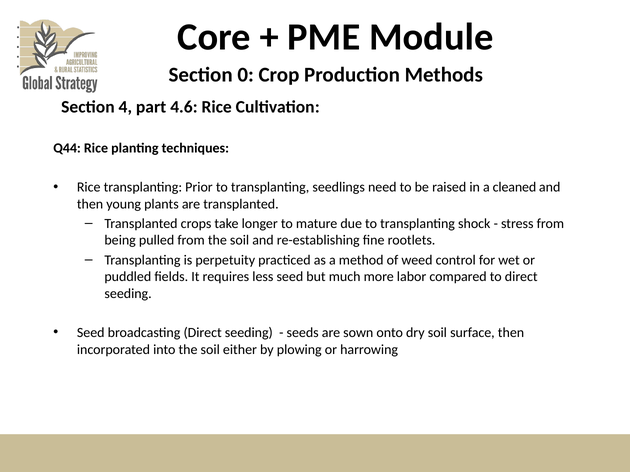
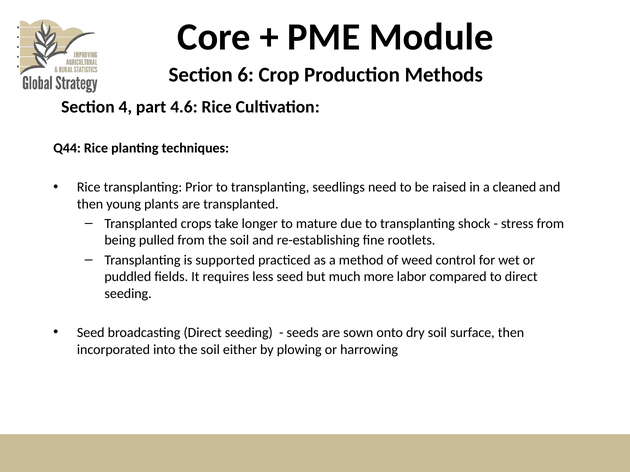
0: 0 -> 6
perpetuity: perpetuity -> supported
